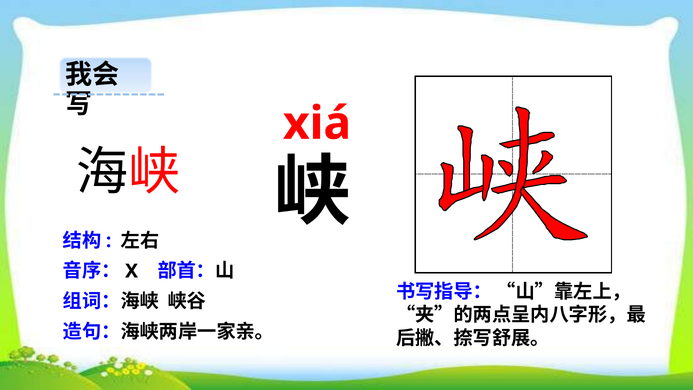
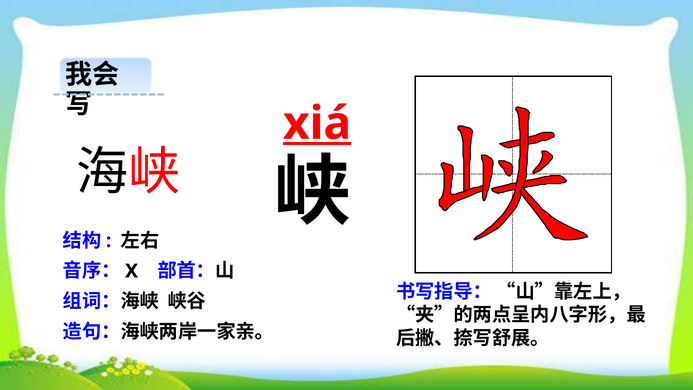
xiá underline: none -> present
